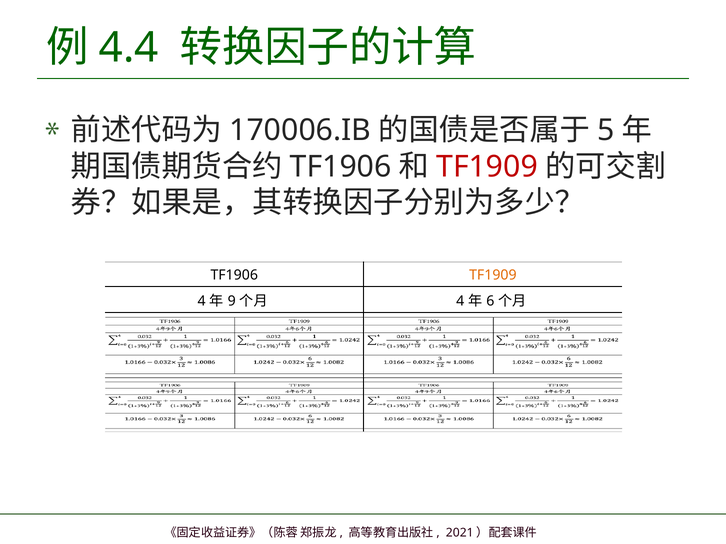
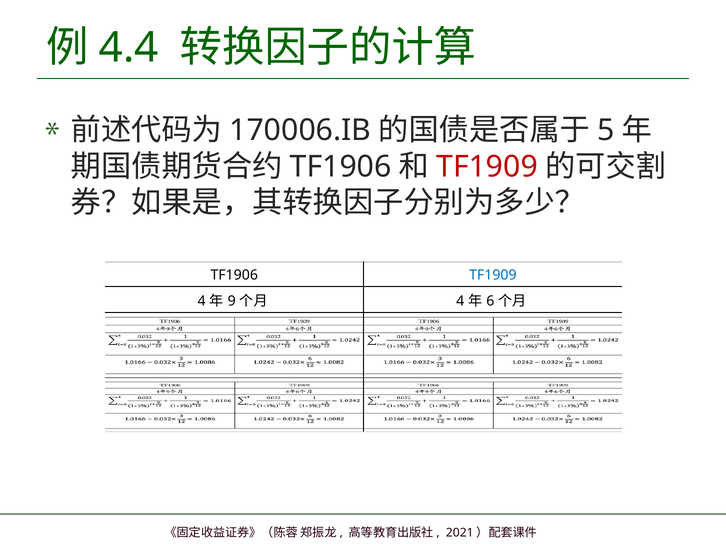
TF1909 at (493, 275) colour: orange -> blue
